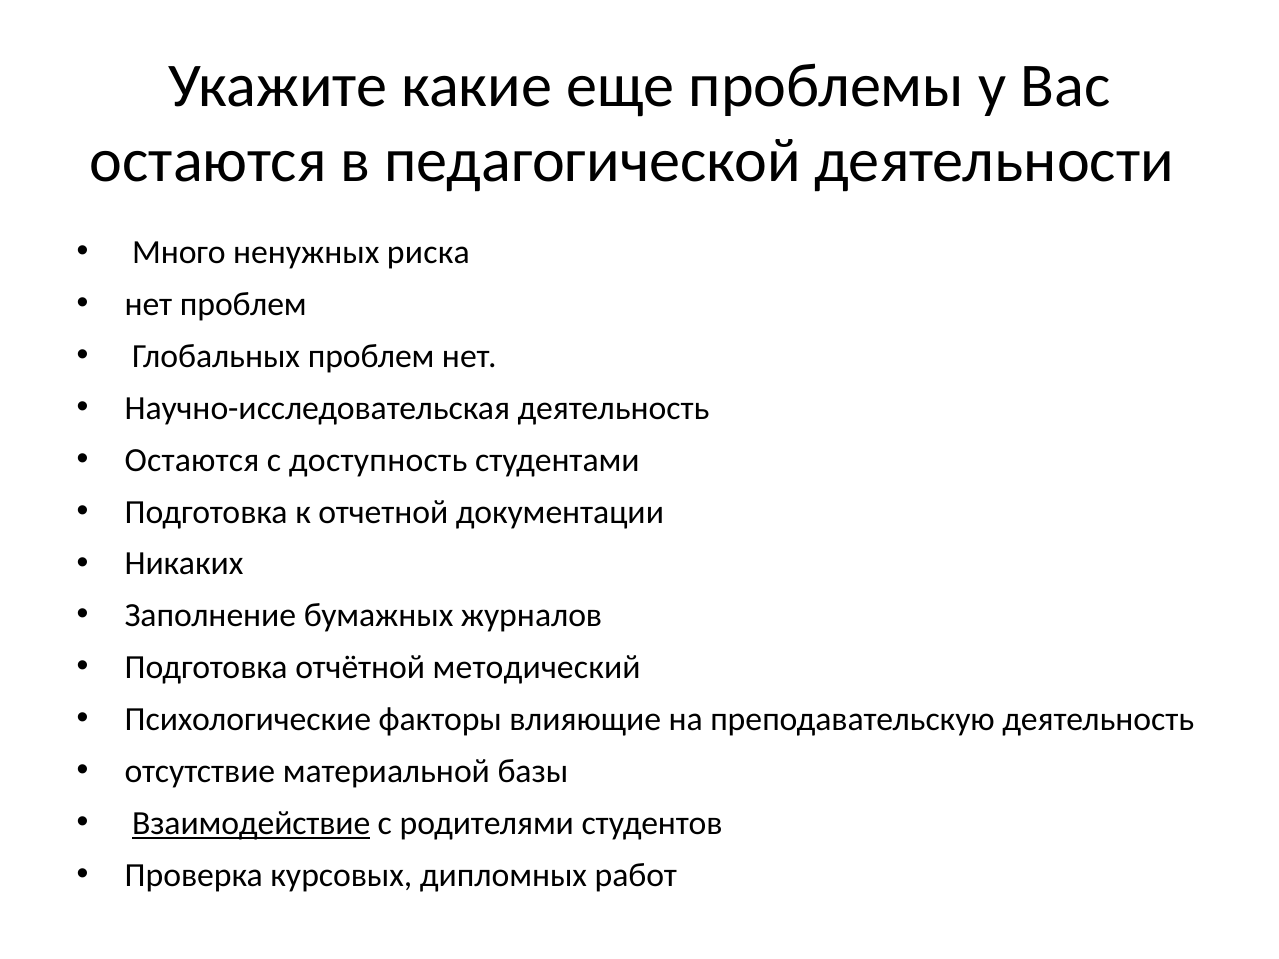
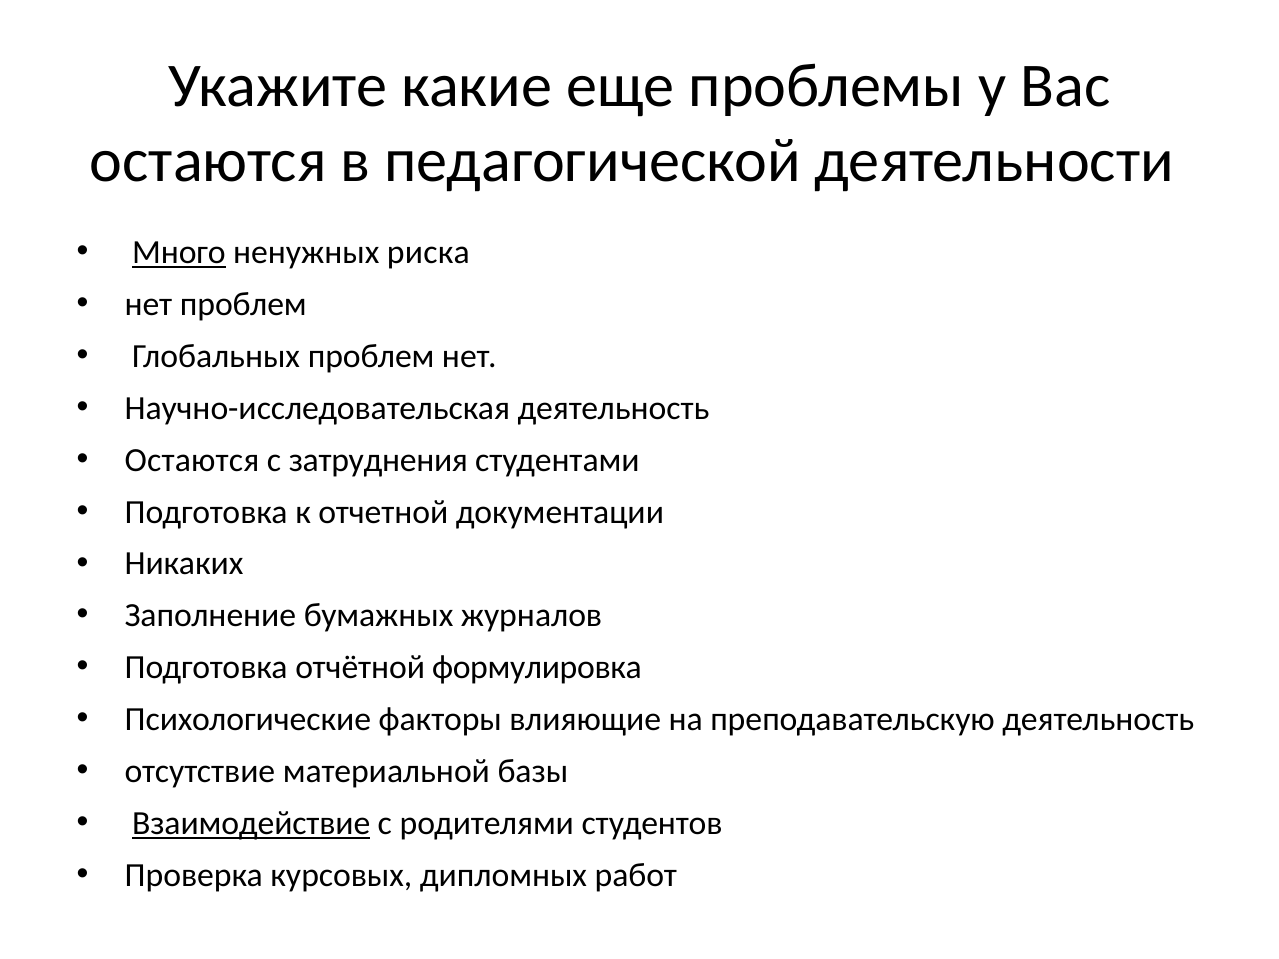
Много underline: none -> present
доступность: доступность -> затруднения
методический: методический -> формулировка
